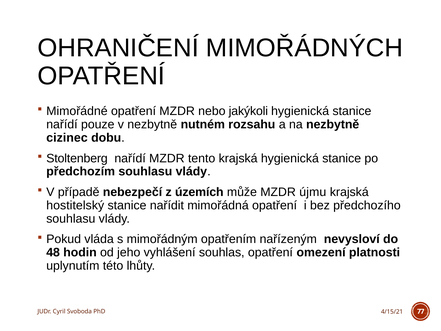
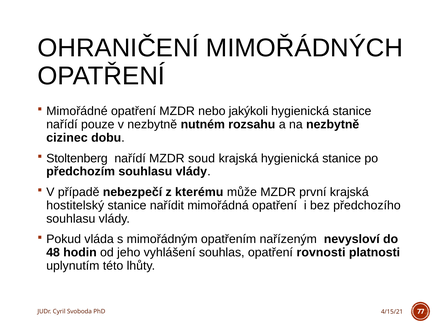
tento: tento -> soud
územích: územích -> kterému
újmu: újmu -> první
omezení: omezení -> rovnosti
